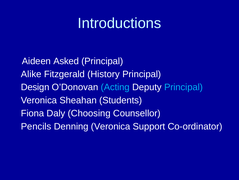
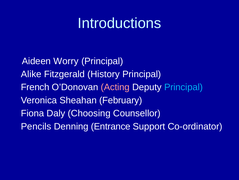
Asked: Asked -> Worry
Design: Design -> French
Acting colour: light blue -> pink
Students: Students -> February
Denning Veronica: Veronica -> Entrance
